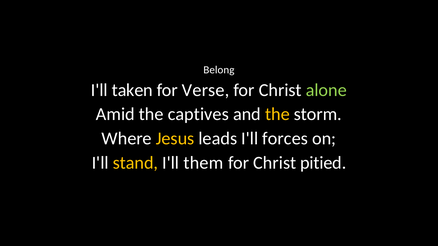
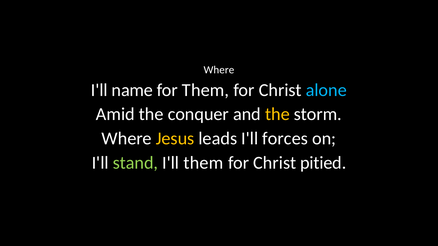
Belong at (219, 70): Belong -> Where
taken: taken -> name
for Verse: Verse -> Them
alone colour: light green -> light blue
captives: captives -> conquer
stand colour: yellow -> light green
